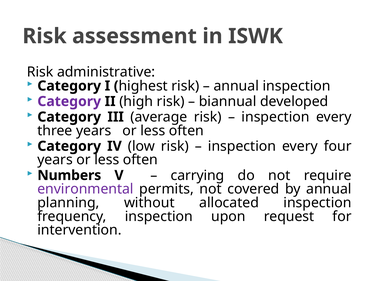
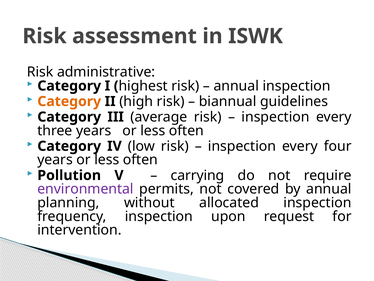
Category at (69, 101) colour: purple -> orange
developed: developed -> guidelines
Numbers: Numbers -> Pollution
